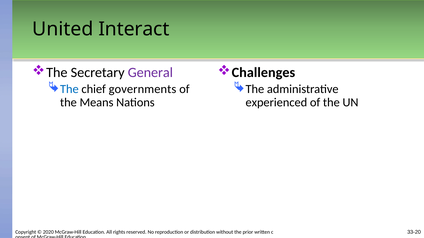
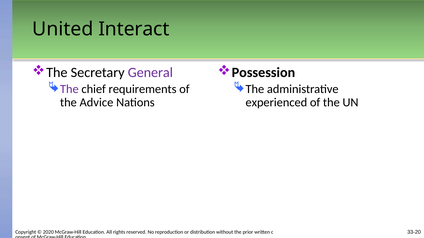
Challenges: Challenges -> Possession
The at (69, 89) colour: blue -> purple
governments: governments -> requirements
Means: Means -> Advice
